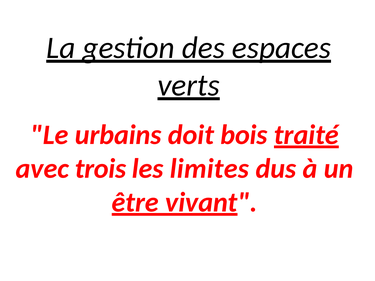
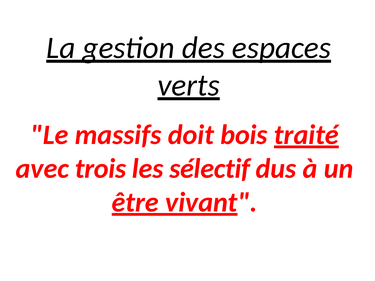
urbains: urbains -> massifs
limites: limites -> sélectif
